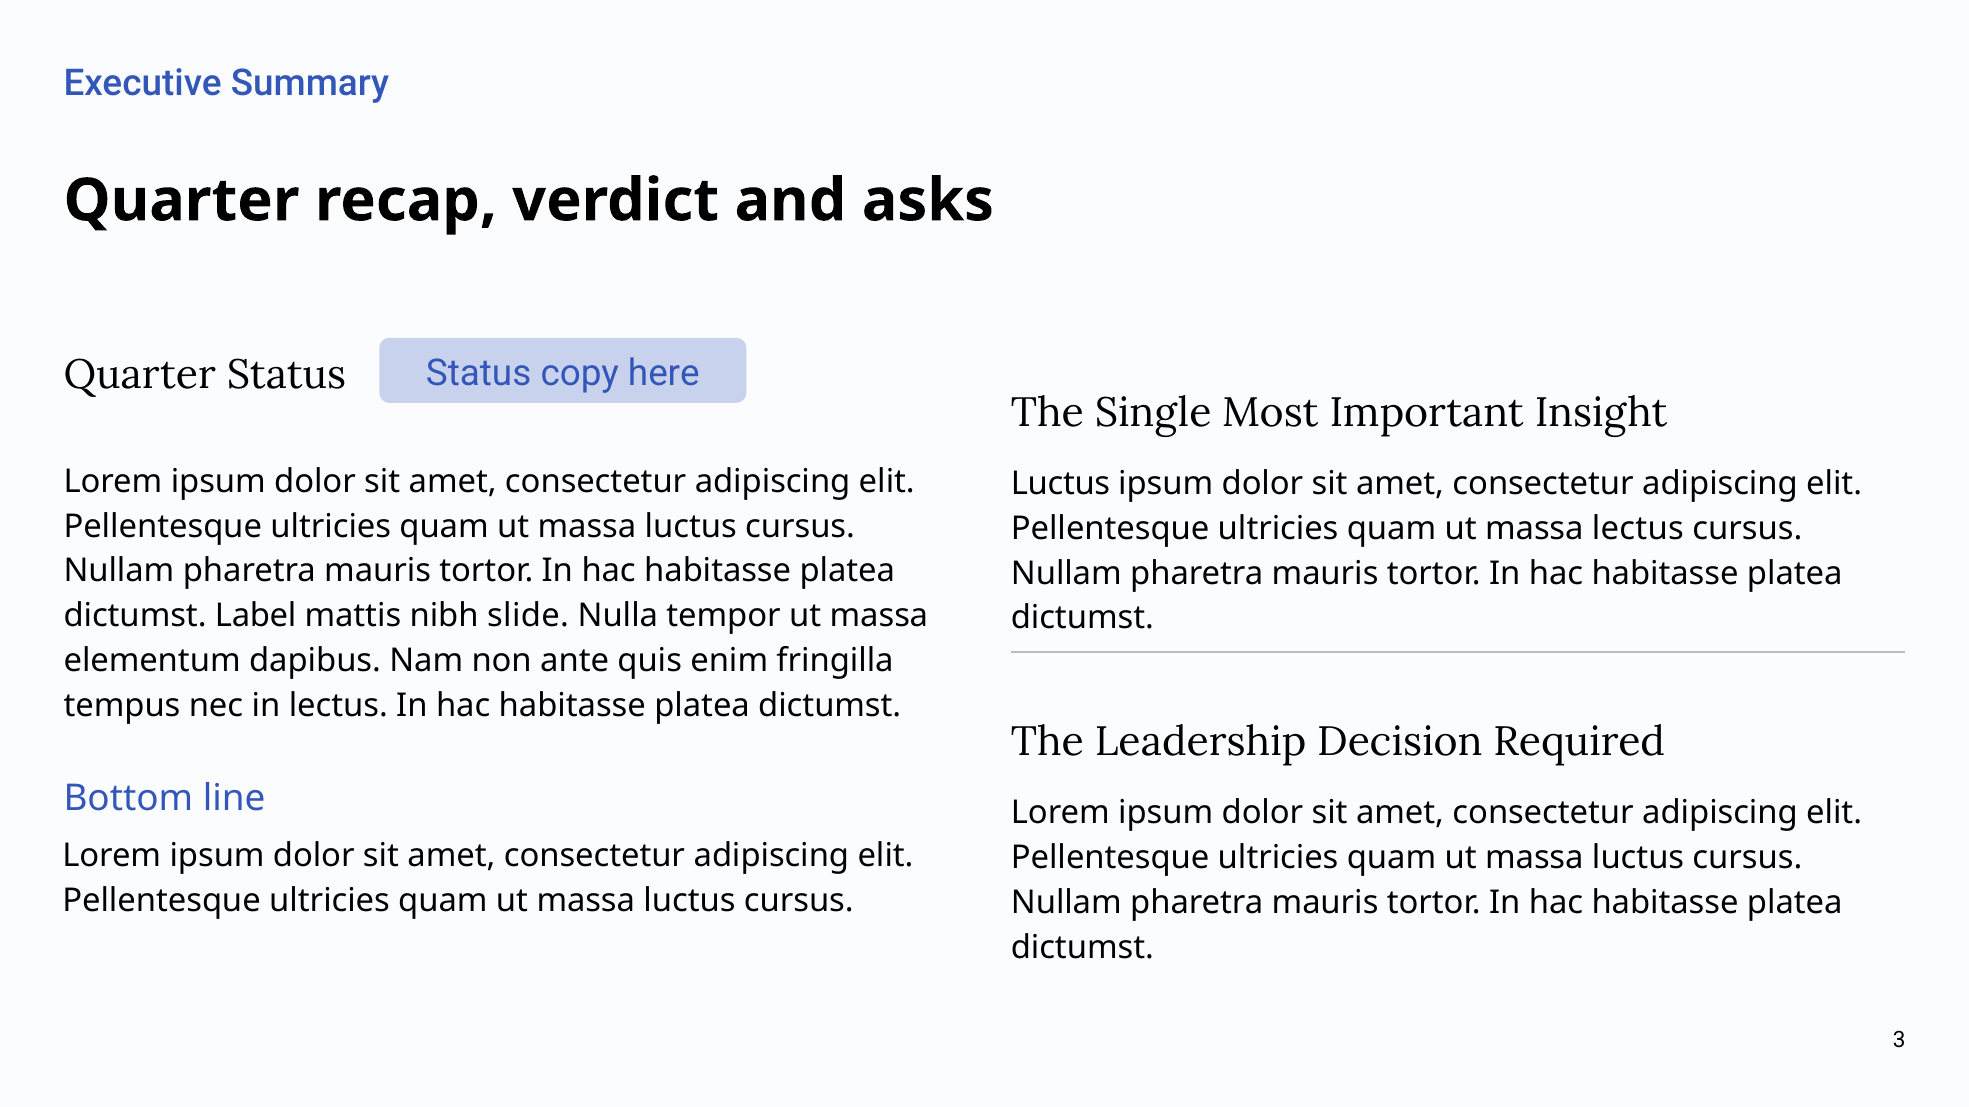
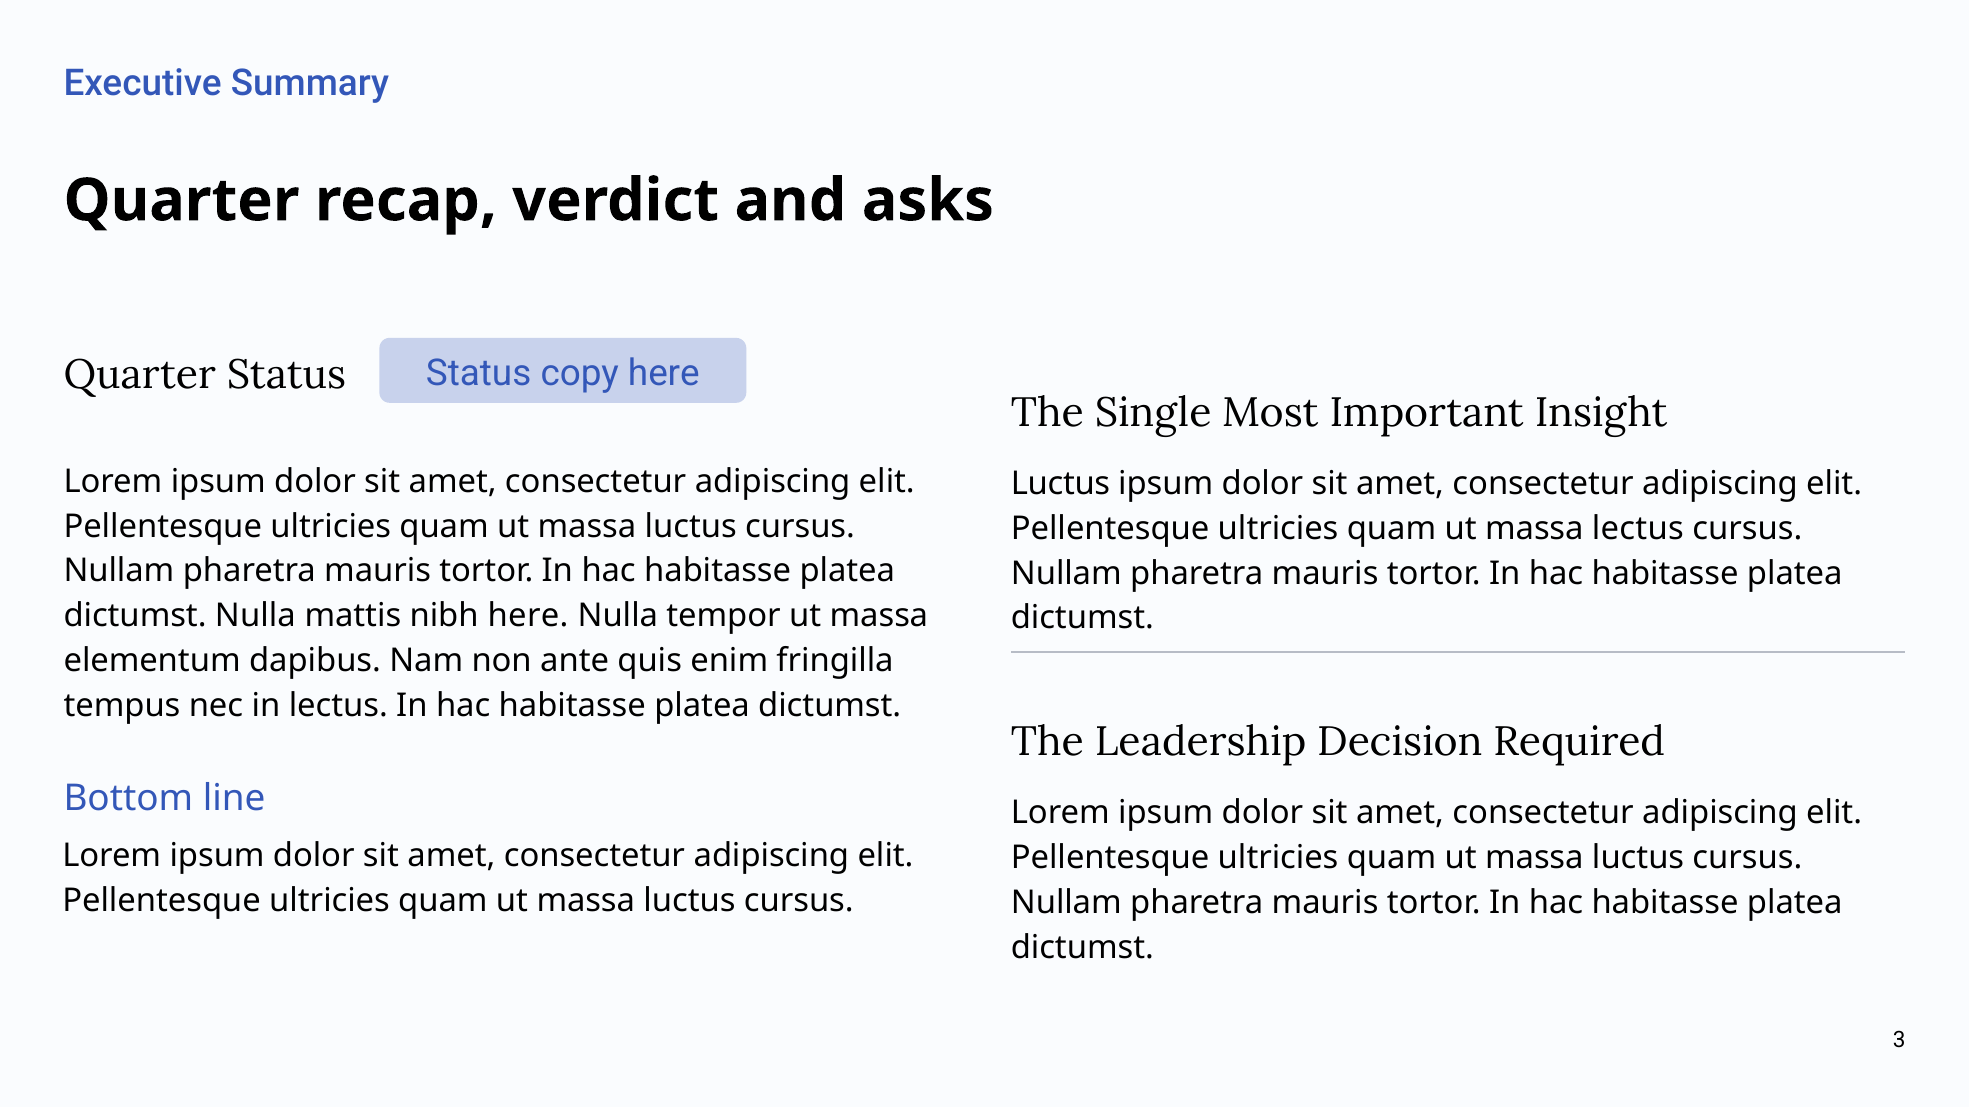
dictumst Label: Label -> Nulla
nibh slide: slide -> here
